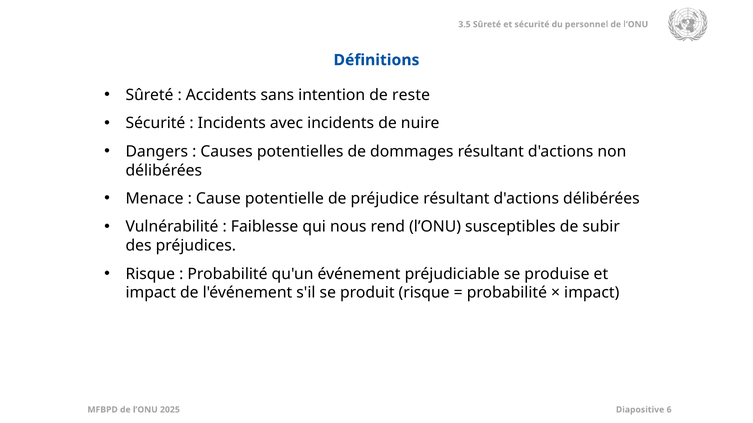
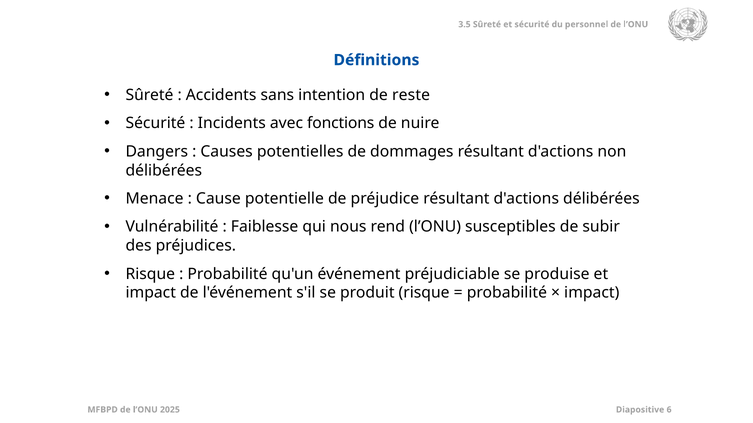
avec incidents: incidents -> fonctions
